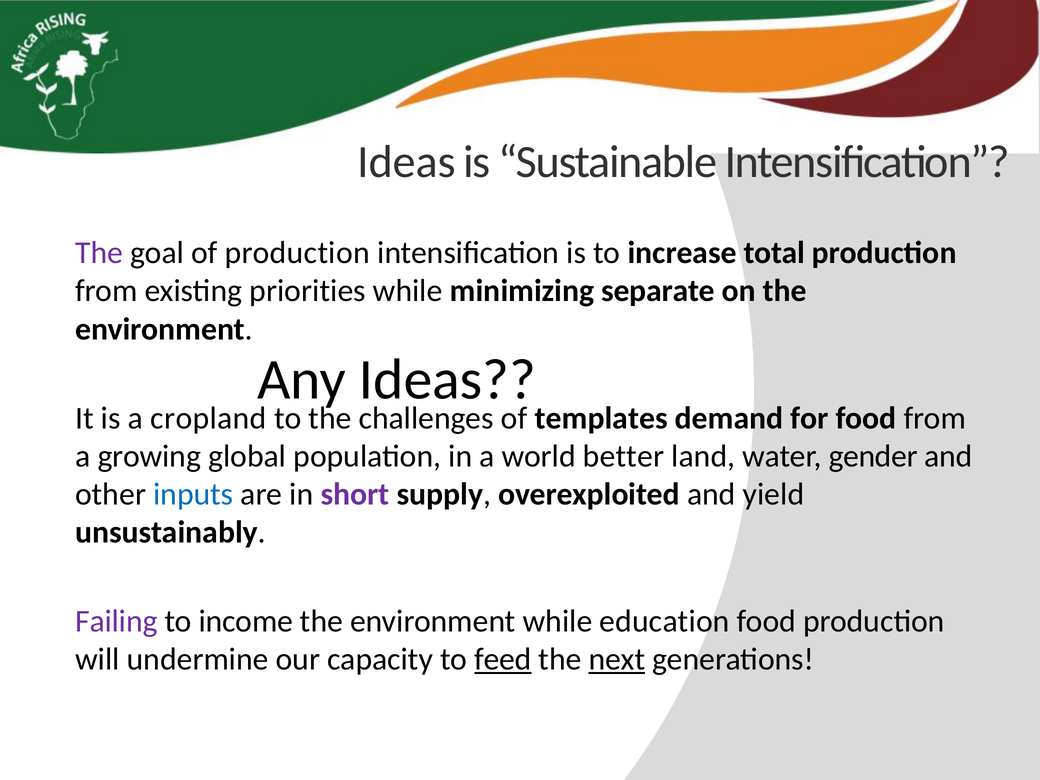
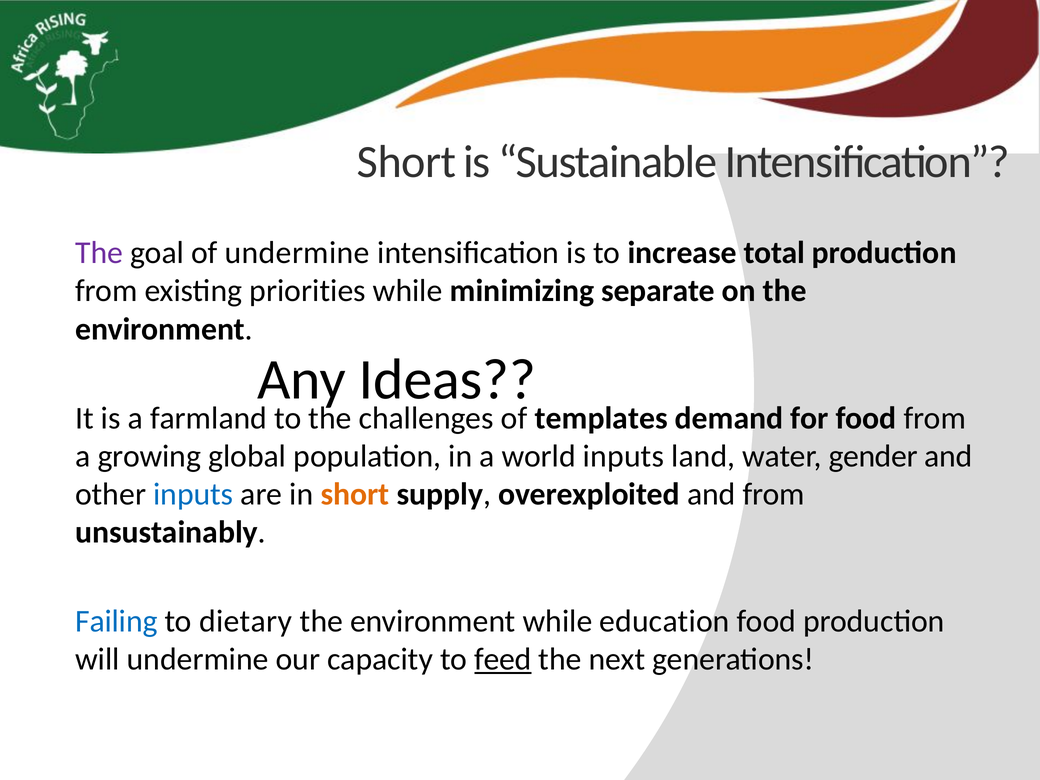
Ideas at (406, 162): Ideas -> Short
of production: production -> undermine
cropland: cropland -> farmland
world better: better -> inputs
short at (355, 494) colour: purple -> orange
and yield: yield -> from
Failing colour: purple -> blue
income: income -> dietary
next underline: present -> none
